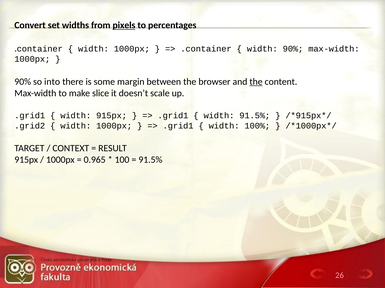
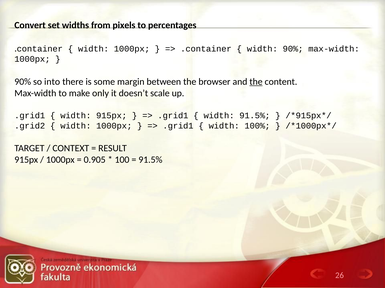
pixels underline: present -> none
slice: slice -> only
0.965: 0.965 -> 0.905
